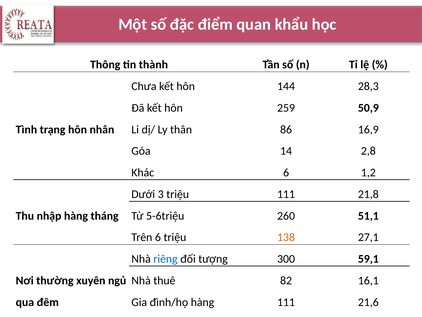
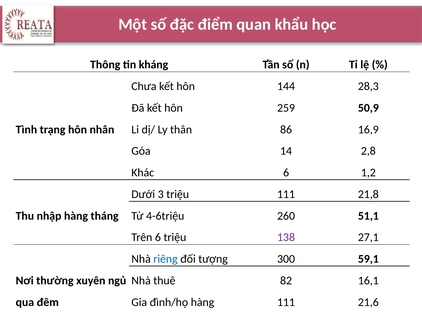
thành: thành -> kháng
5-6triệu: 5-6triệu -> 4-6triệu
138 colour: orange -> purple
